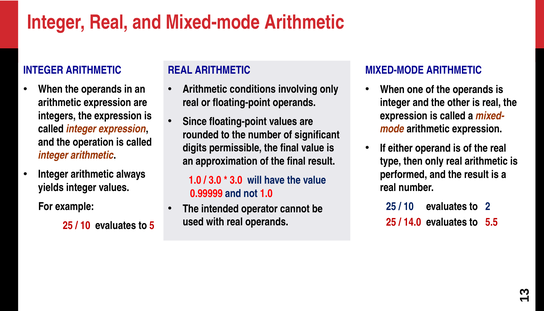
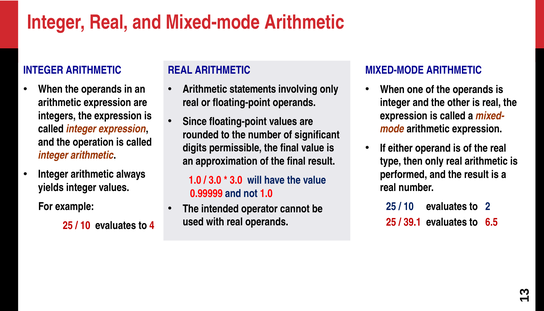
conditions: conditions -> statements
14.0: 14.0 -> 39.1
5.5: 5.5 -> 6.5
5: 5 -> 4
